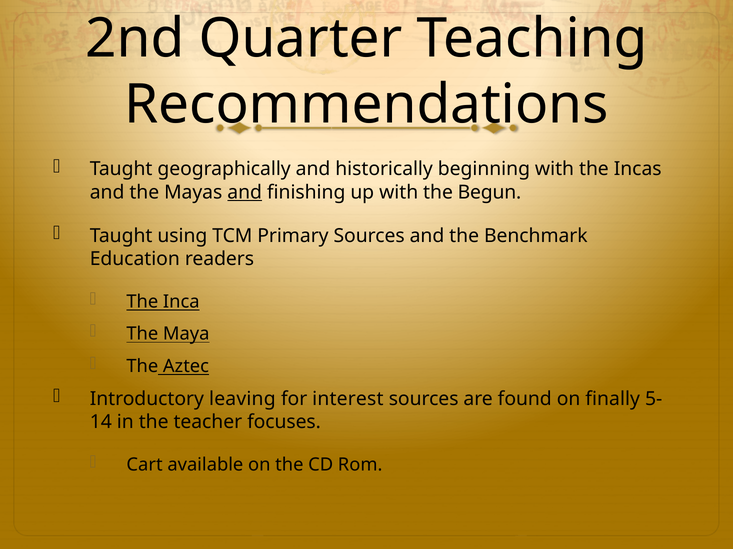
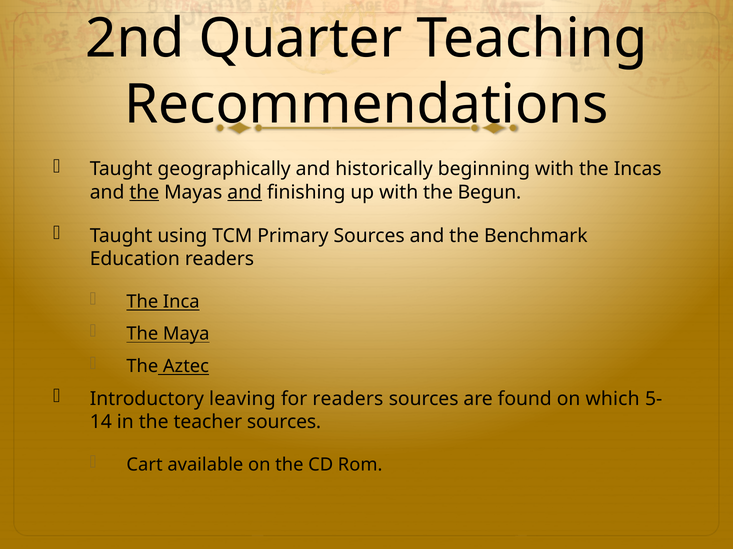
the at (144, 193) underline: none -> present
for interest: interest -> readers
finally: finally -> which
teacher focuses: focuses -> sources
